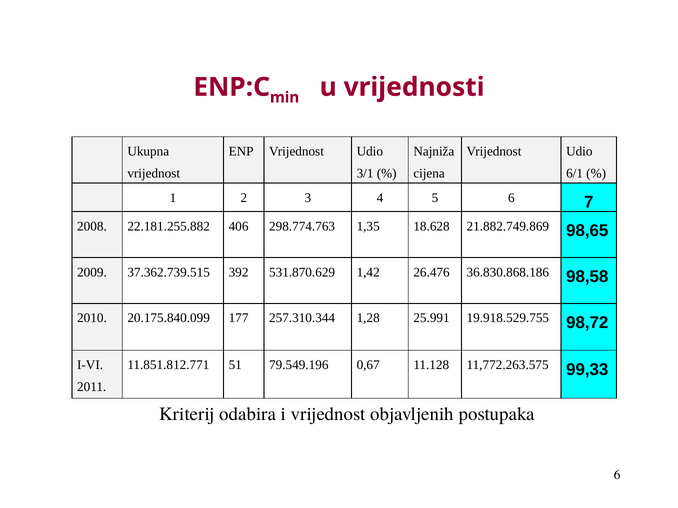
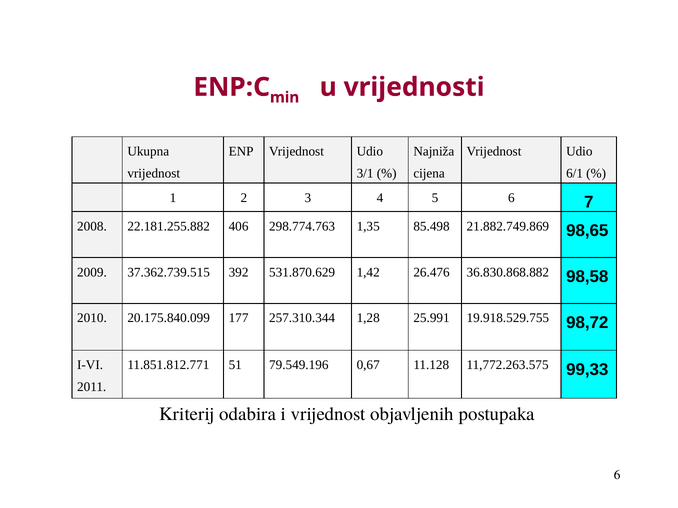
18.628: 18.628 -> 85.498
36.830.868.186: 36.830.868.186 -> 36.830.868.882
